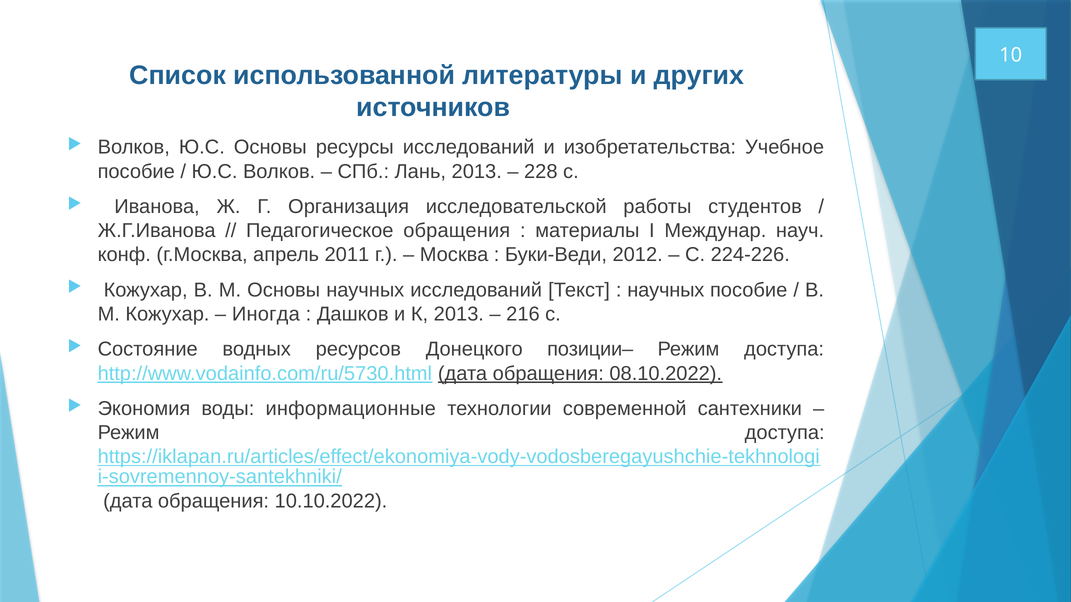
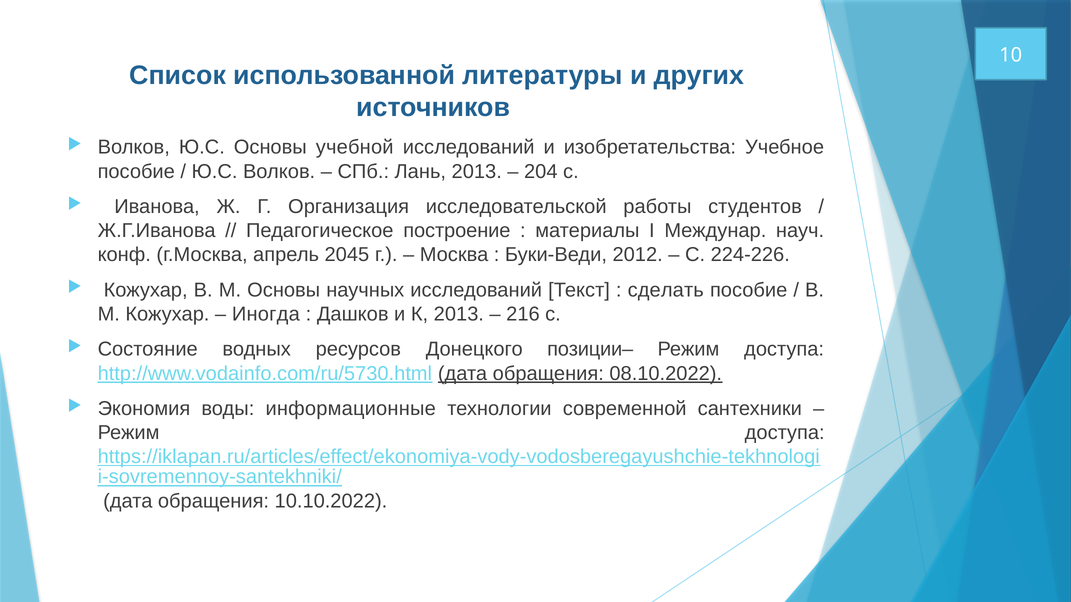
ресурсы: ресурсы -> учебной
228: 228 -> 204
Педагогическое обращения: обращения -> построение
2011: 2011 -> 2045
научных at (666, 290): научных -> сделать
